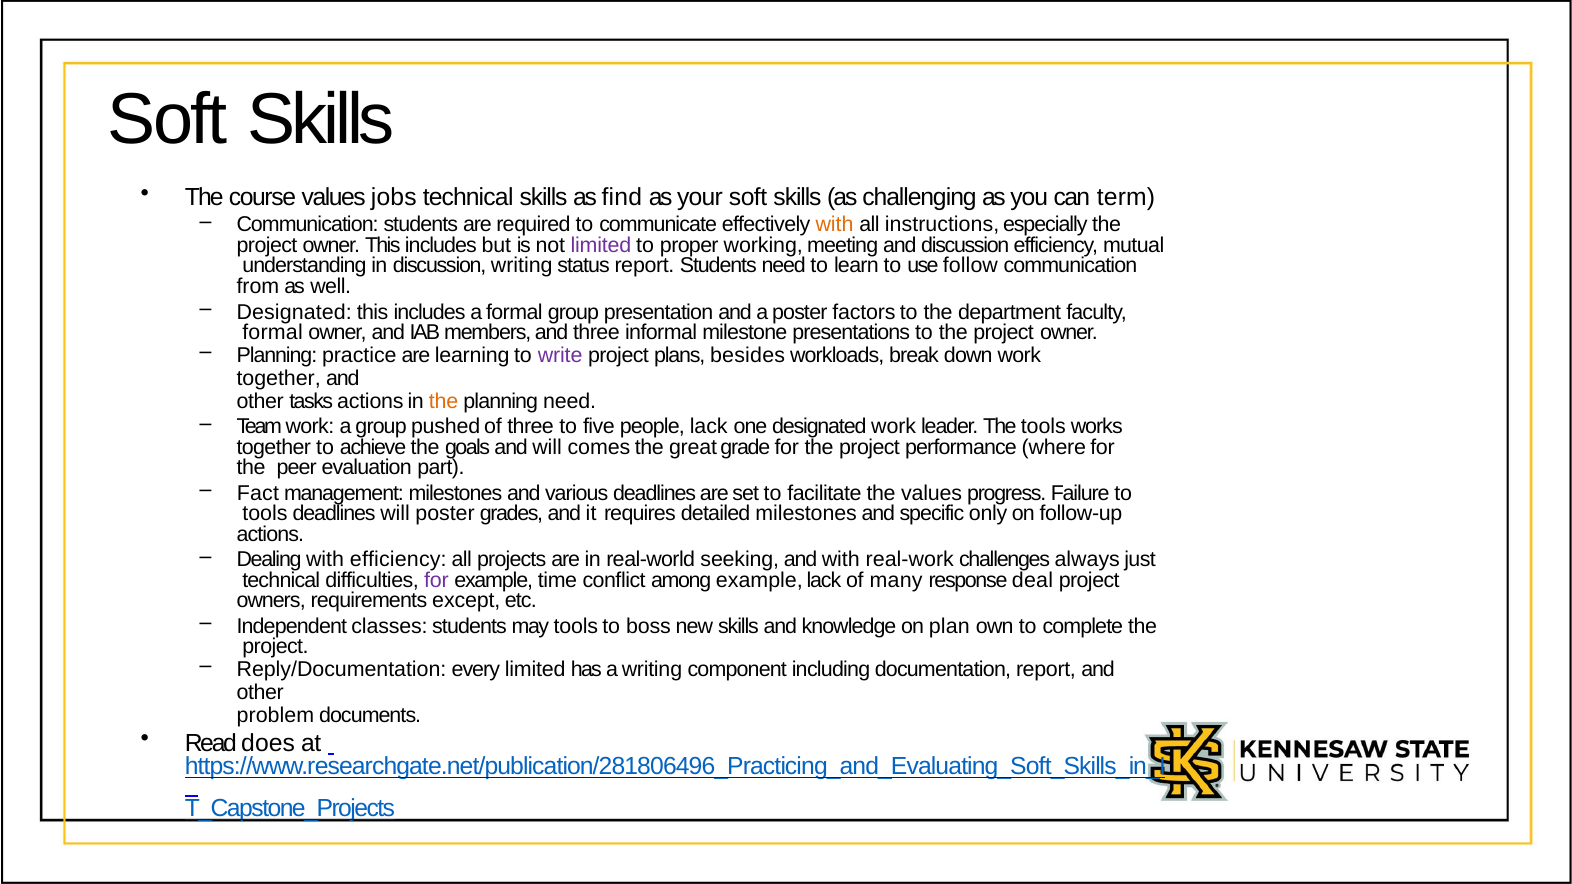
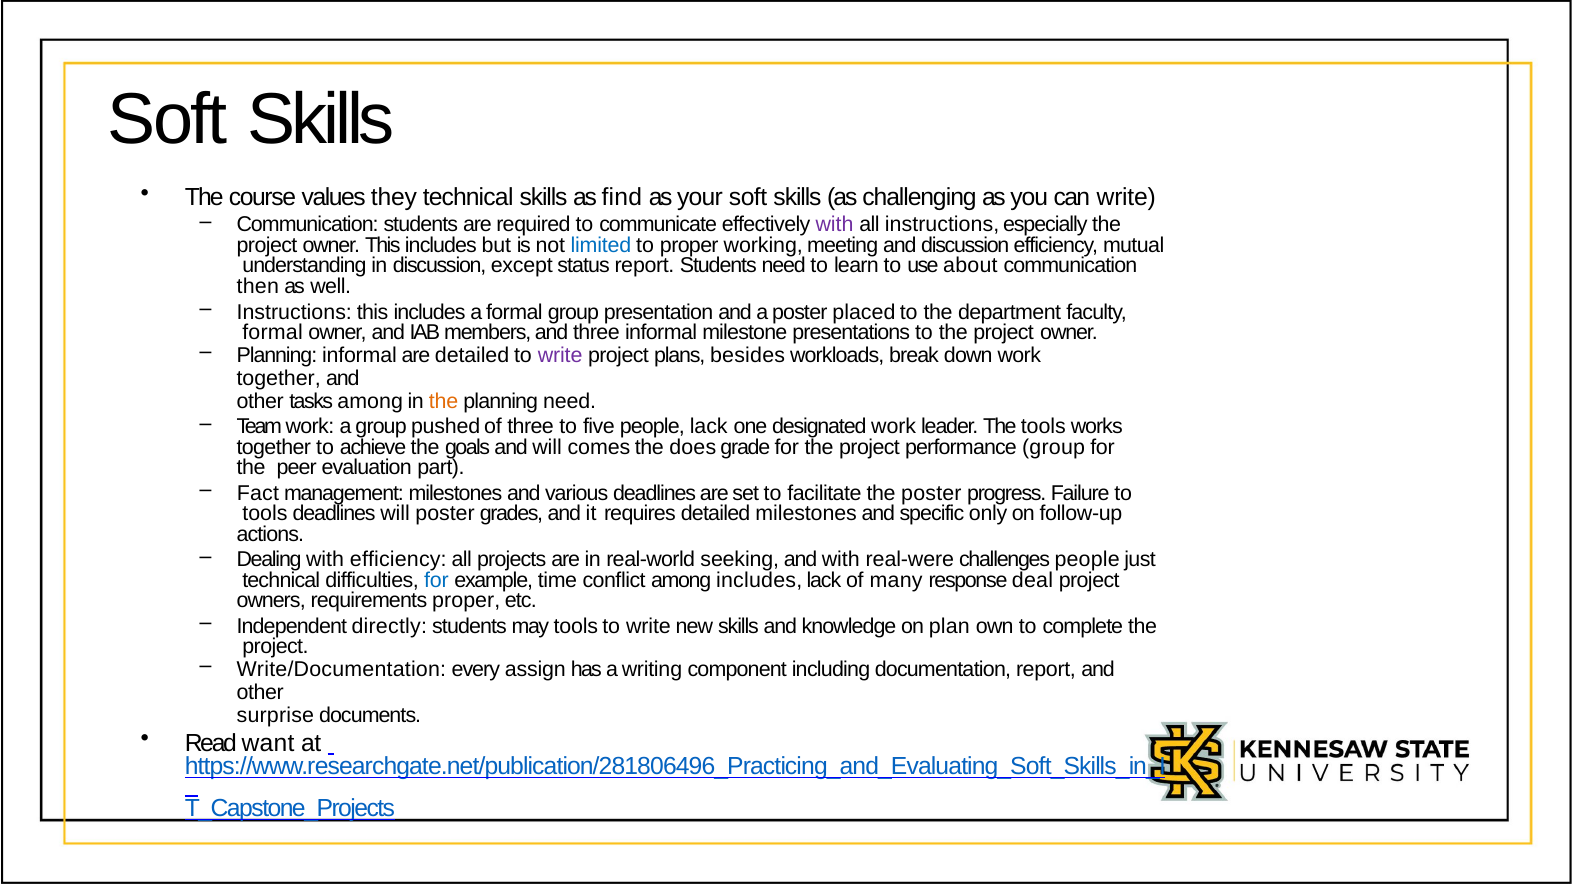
jobs: jobs -> they
can term: term -> write
with at (835, 225) colour: orange -> purple
limited at (601, 245) colour: purple -> blue
discussion writing: writing -> except
follow: follow -> about
from: from -> then
Designated at (294, 312): Designated -> Instructions
factors: factors -> placed
Planning practice: practice -> informal
are learning: learning -> detailed
tasks actions: actions -> among
great: great -> does
performance where: where -> group
the values: values -> poster
real-work: real-work -> real-were
challenges always: always -> people
for at (436, 580) colour: purple -> blue
among example: example -> includes
requirements except: except -> proper
classes: classes -> directly
boss at (649, 626): boss -> write
Reply/Documentation: Reply/Documentation -> Write/Documentation
every limited: limited -> assign
problem: problem -> surprise
does: does -> want
